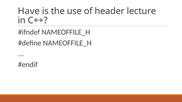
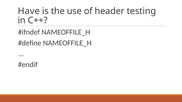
lecture: lecture -> testing
